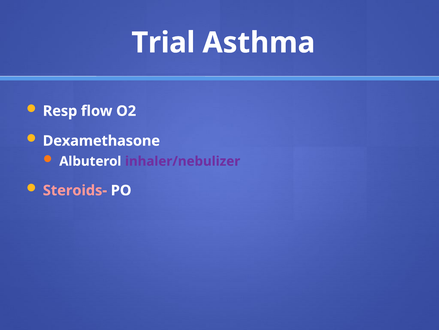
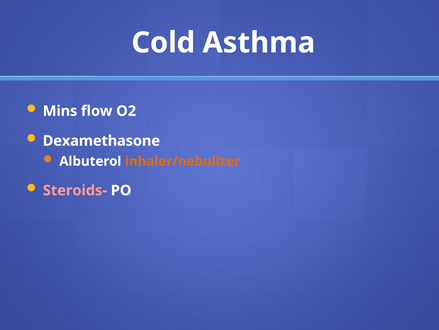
Trial: Trial -> Cold
Resp: Resp -> Mins
inhaler/nebulizer colour: purple -> orange
